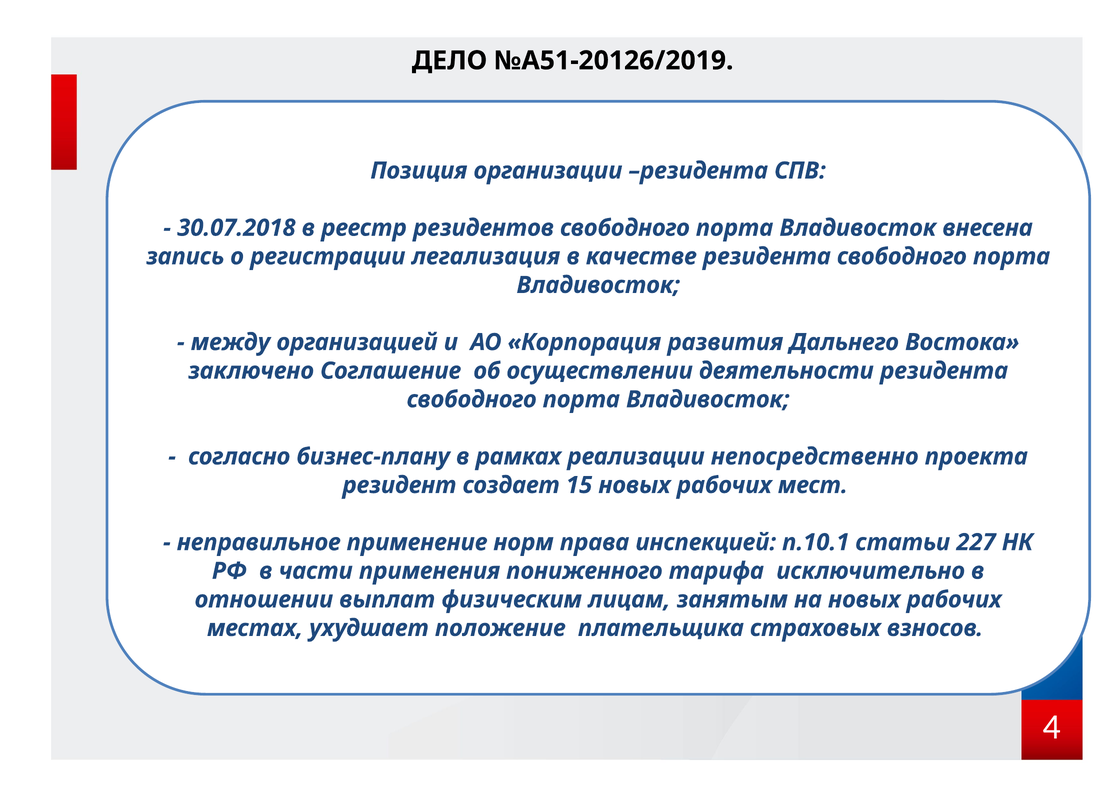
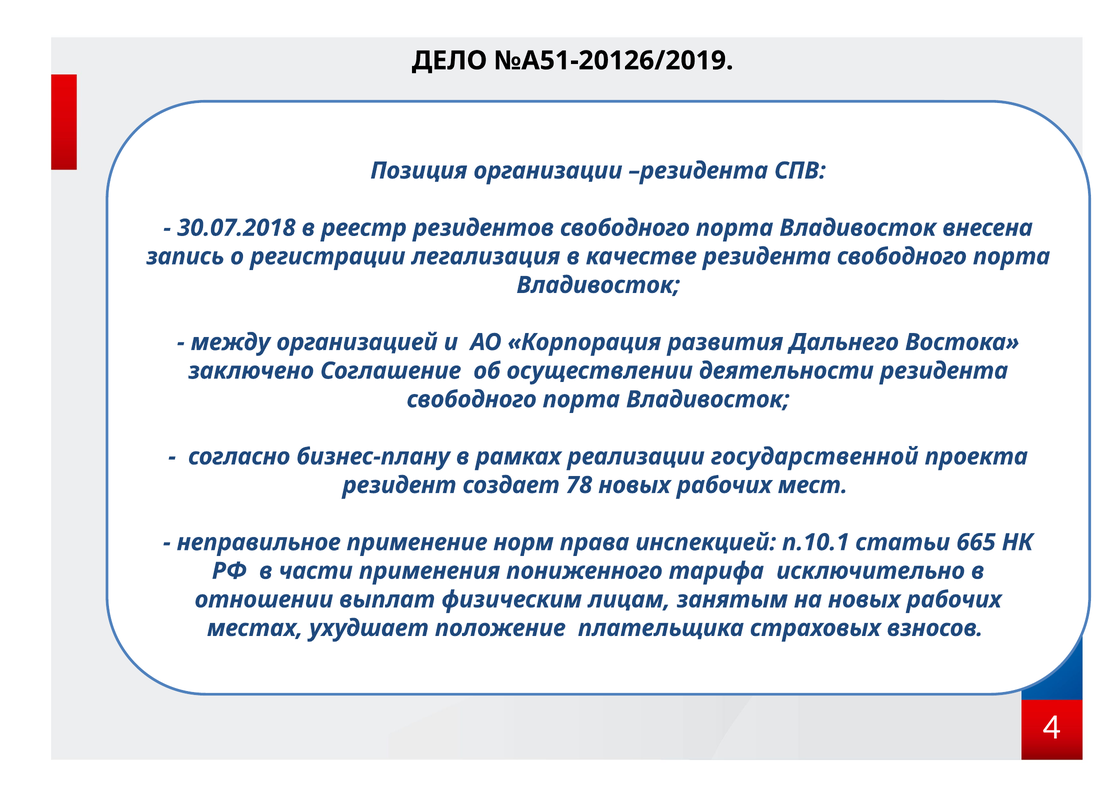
непосредственно: непосредственно -> государственной
15: 15 -> 78
227: 227 -> 665
